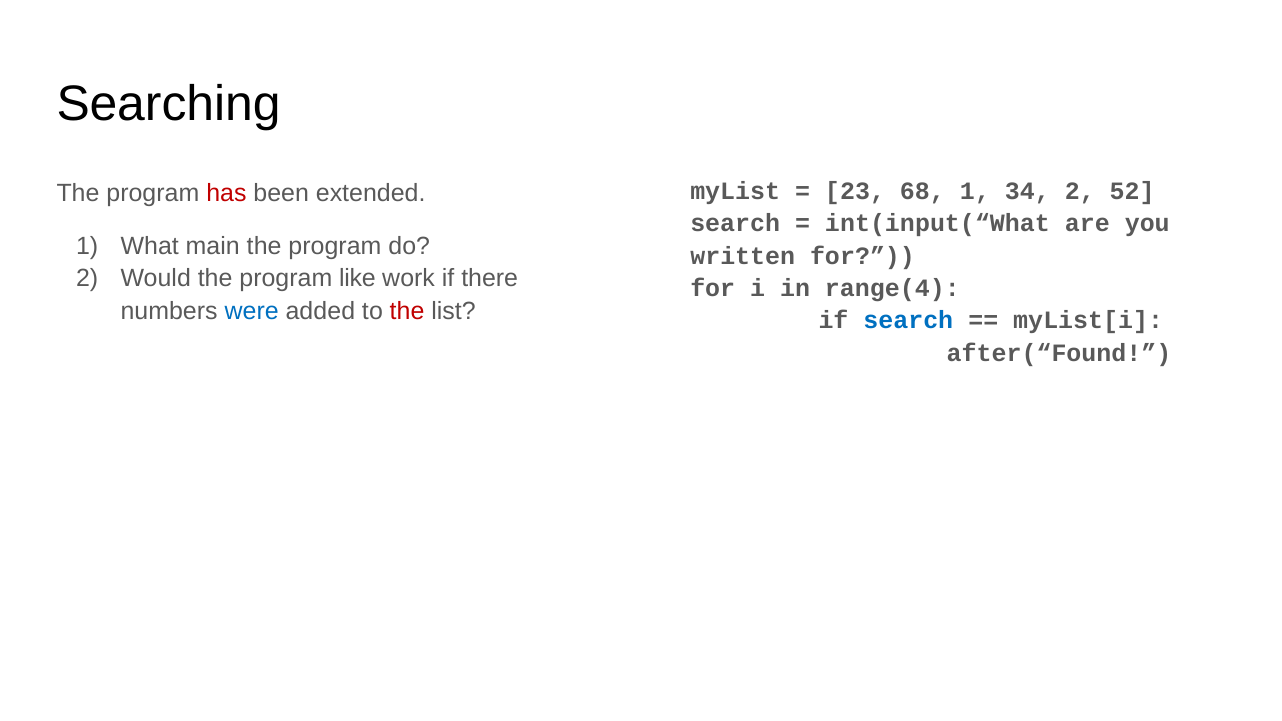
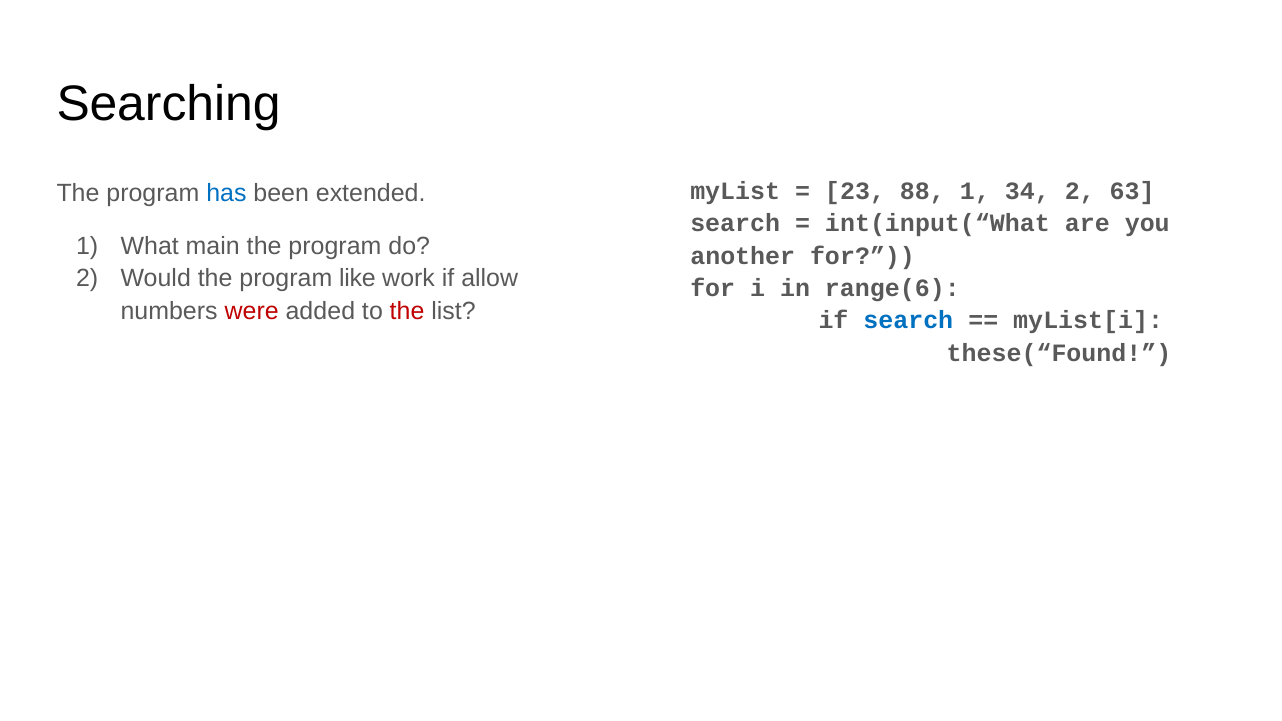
has colour: red -> blue
68: 68 -> 88
52: 52 -> 63
written: written -> another
there: there -> allow
range(4: range(4 -> range(6
were colour: blue -> red
after(“Found: after(“Found -> these(“Found
